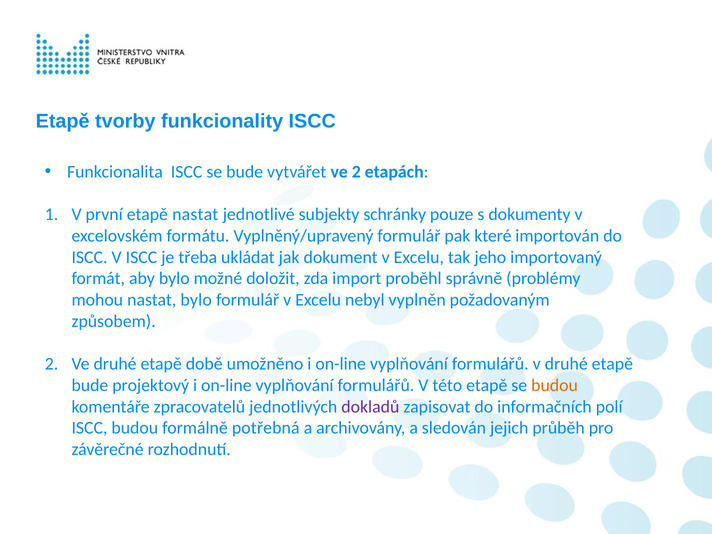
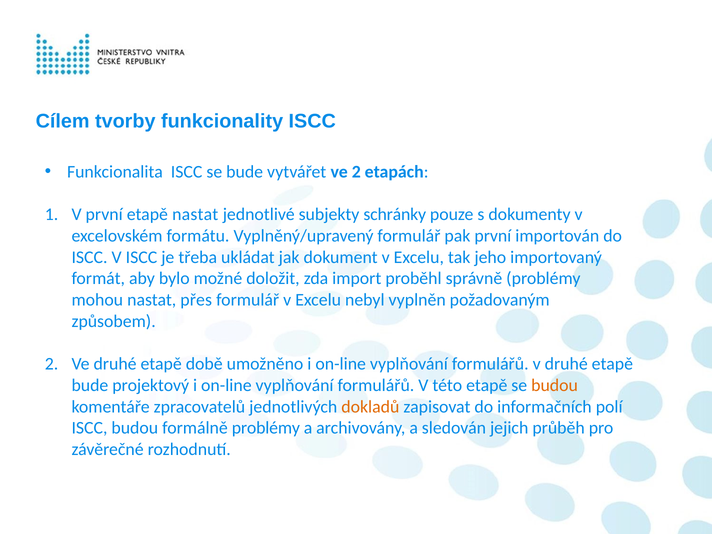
Etapě at (63, 121): Etapě -> Cílem
pak které: které -> první
nastat bylo: bylo -> přes
dokladů colour: purple -> orange
formálně potřebná: potřebná -> problémy
